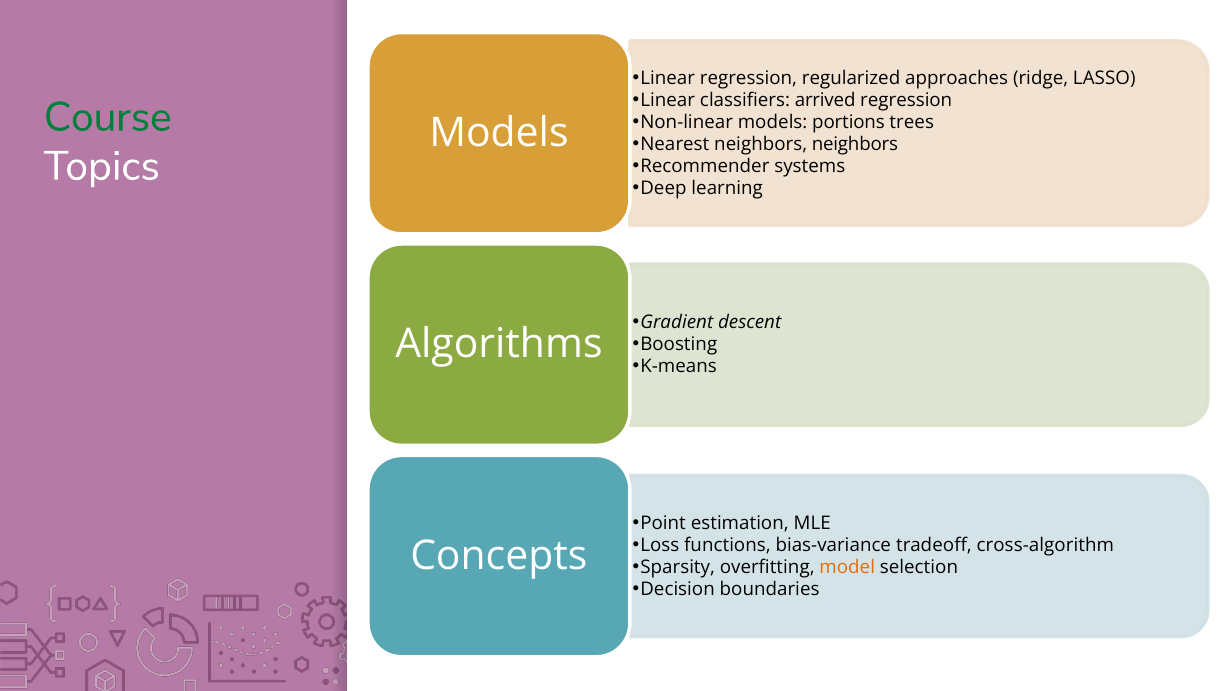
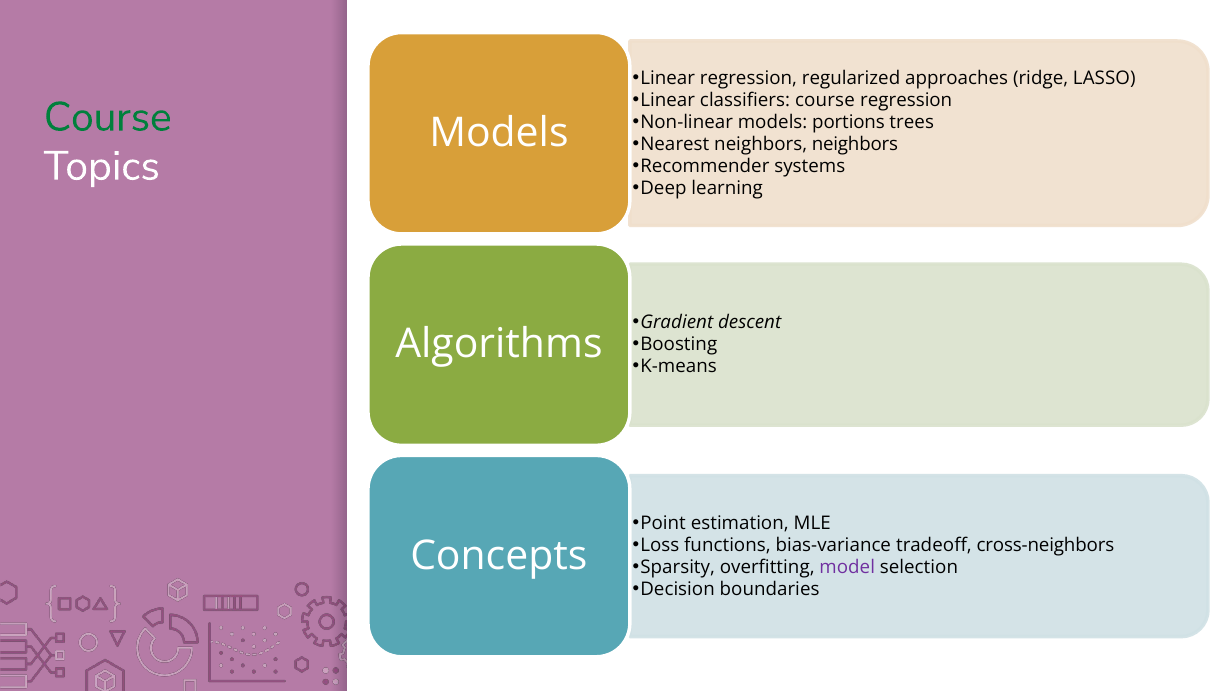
classifiers arrived: arrived -> course
cross-algorithm: cross-algorithm -> cross-neighbors
model colour: orange -> purple
